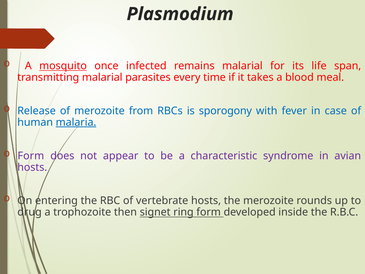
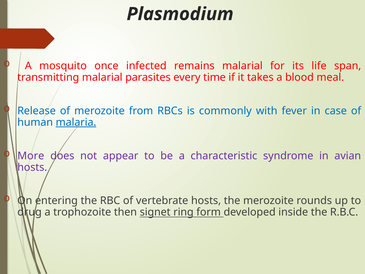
mosquito underline: present -> none
sporogony: sporogony -> commonly
Form at (31, 156): Form -> More
